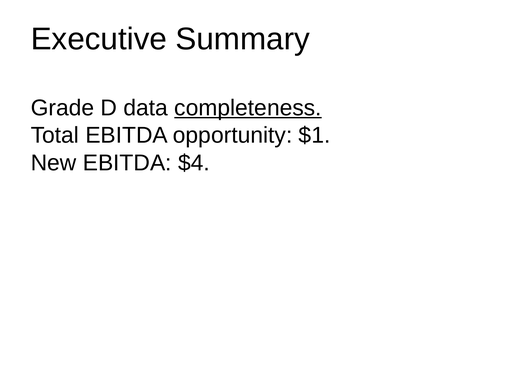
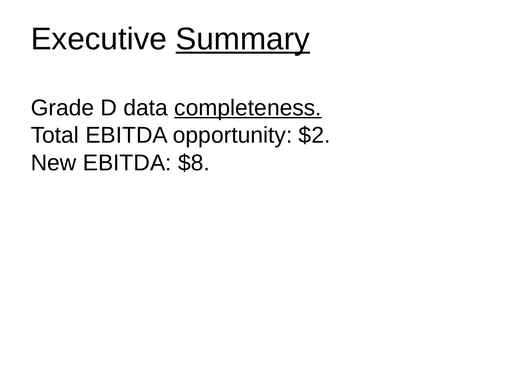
Summary underline: none -> present
$1: $1 -> $2
$4: $4 -> $8
